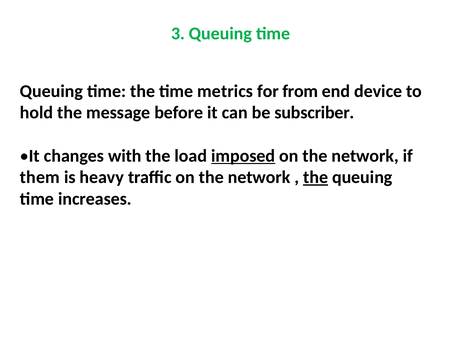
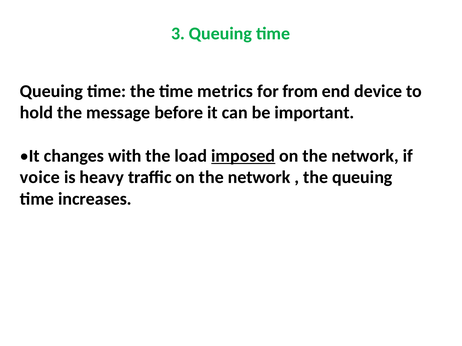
subscriber: subscriber -> important
them: them -> voice
the at (316, 178) underline: present -> none
